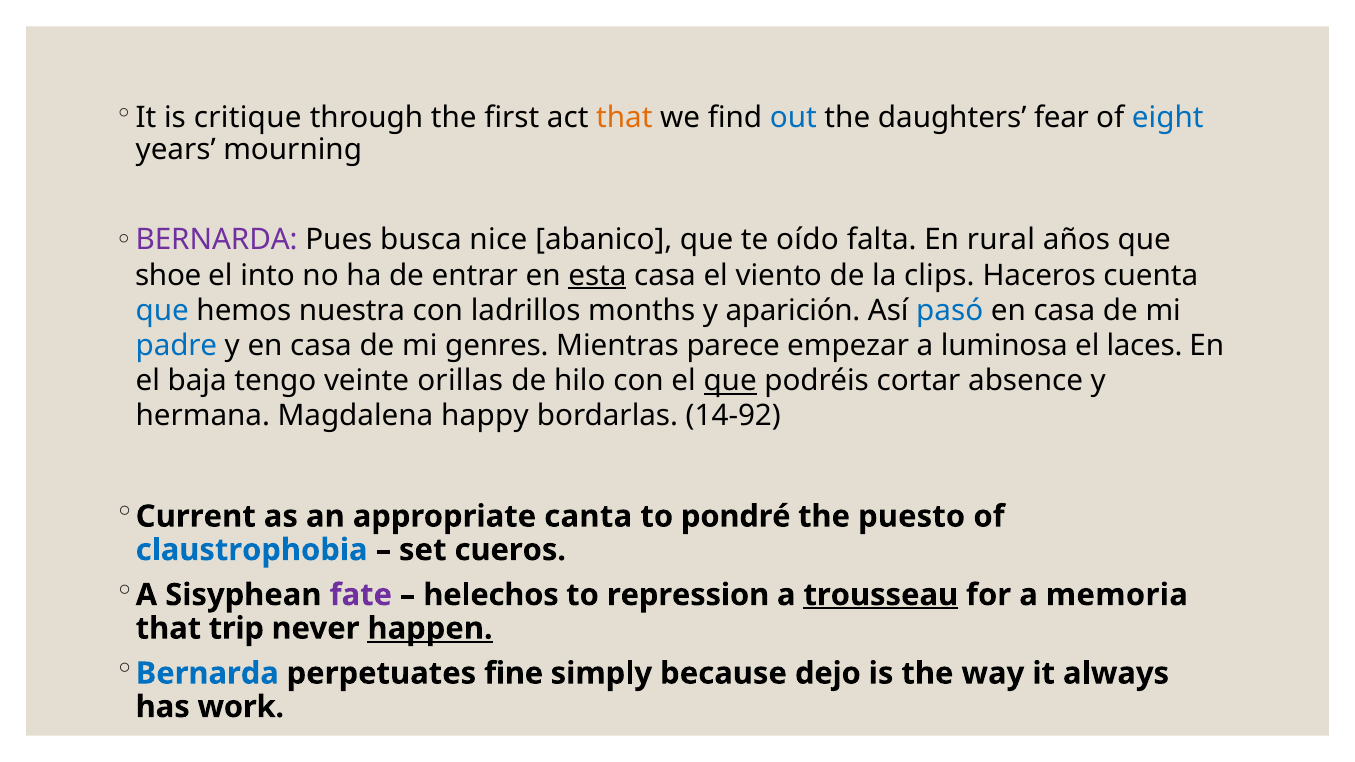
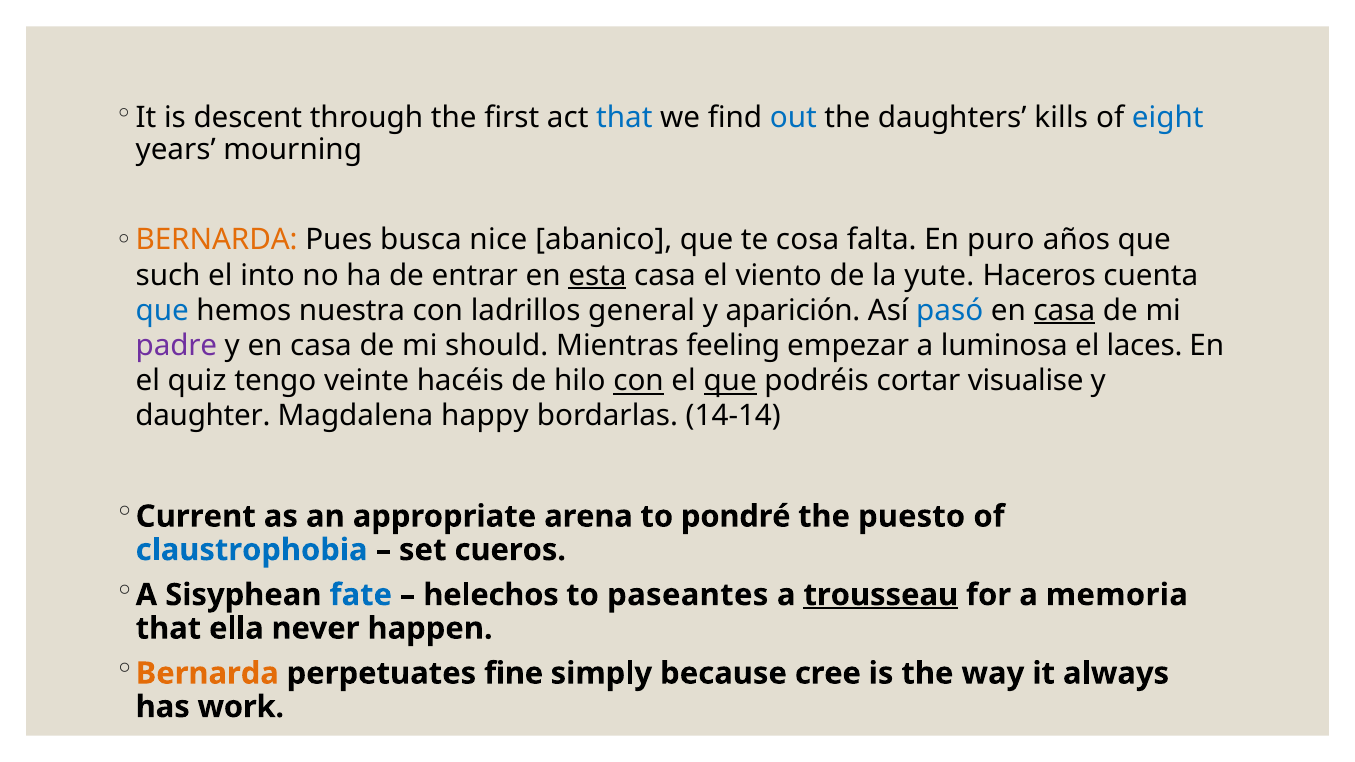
critique: critique -> descent
that at (624, 118) colour: orange -> blue
fear: fear -> kills
BERNARDA at (217, 240) colour: purple -> orange
oído: oído -> cosa
rural: rural -> puro
shoe: shoe -> such
clips: clips -> yute
months: months -> general
casa at (1064, 311) underline: none -> present
padre colour: blue -> purple
genres: genres -> should
parece: parece -> feeling
baja: baja -> quiz
orillas: orillas -> hacéis
con at (639, 381) underline: none -> present
absence: absence -> visualise
hermana: hermana -> daughter
14-92: 14-92 -> 14-14
canta: canta -> arena
fate colour: purple -> blue
repression: repression -> paseantes
trip: trip -> ella
happen underline: present -> none
Bernarda at (207, 674) colour: blue -> orange
dejo: dejo -> cree
